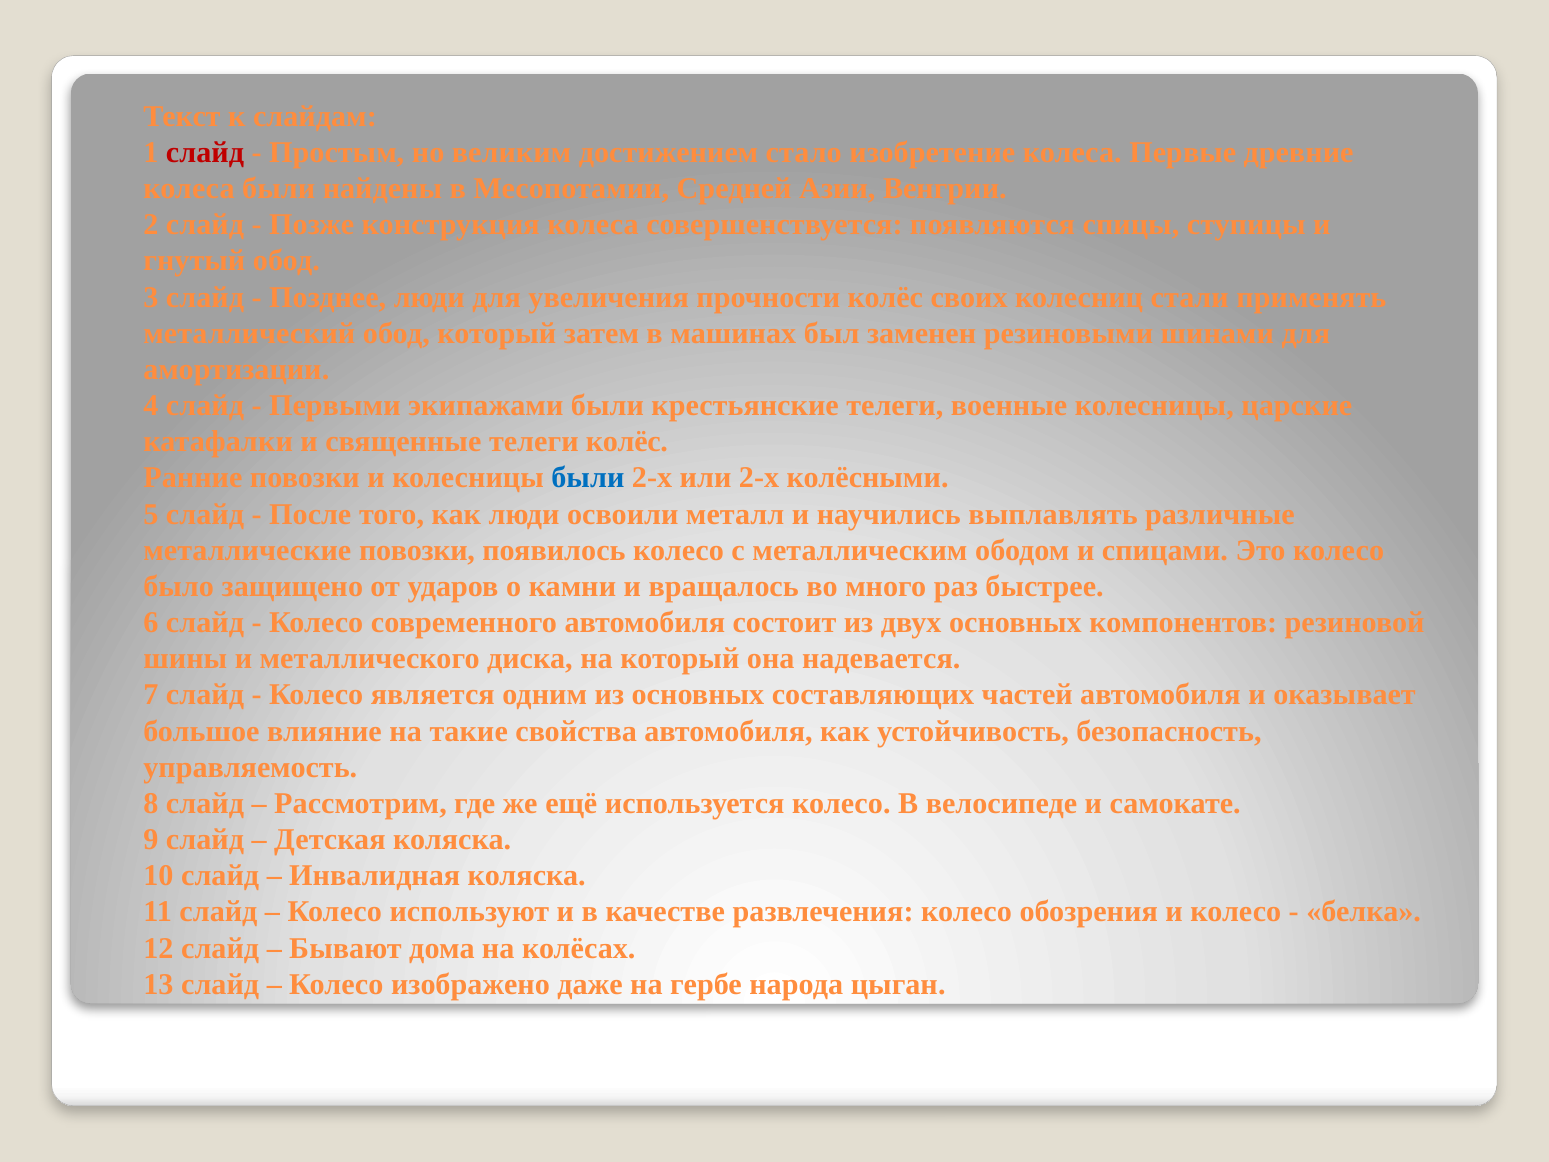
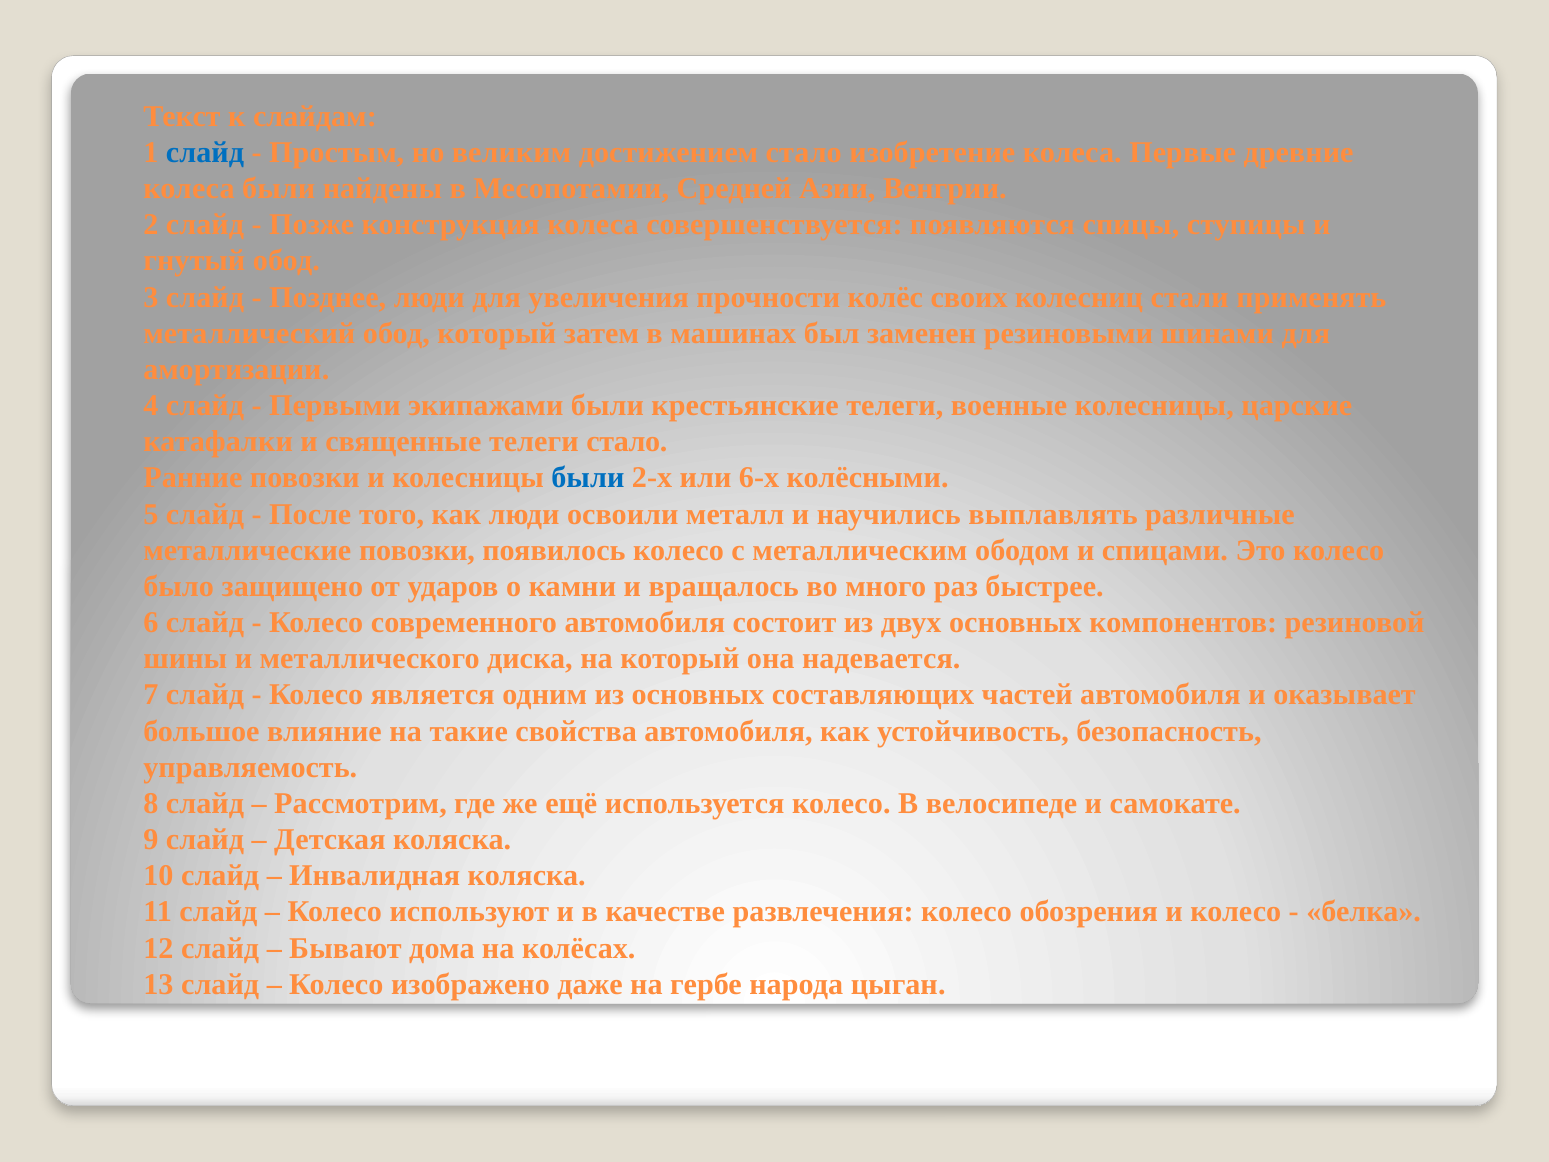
слайд at (205, 152) colour: red -> blue
телеги колёс: колёс -> стало
или 2-х: 2-х -> 6-х
